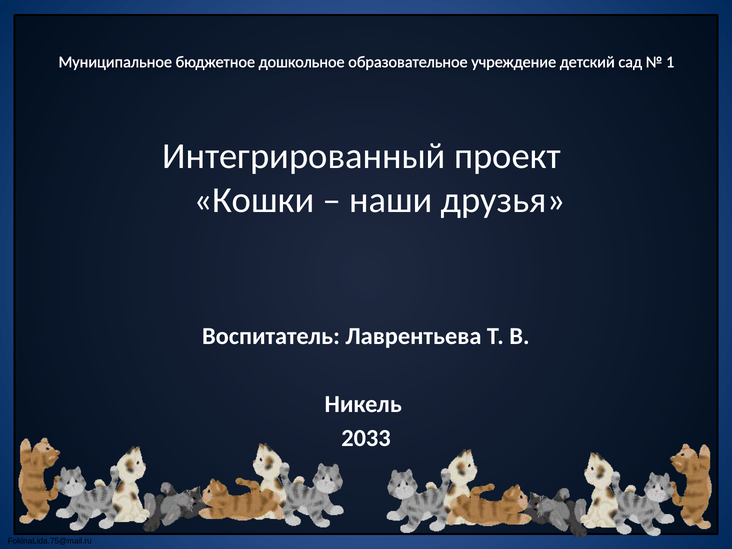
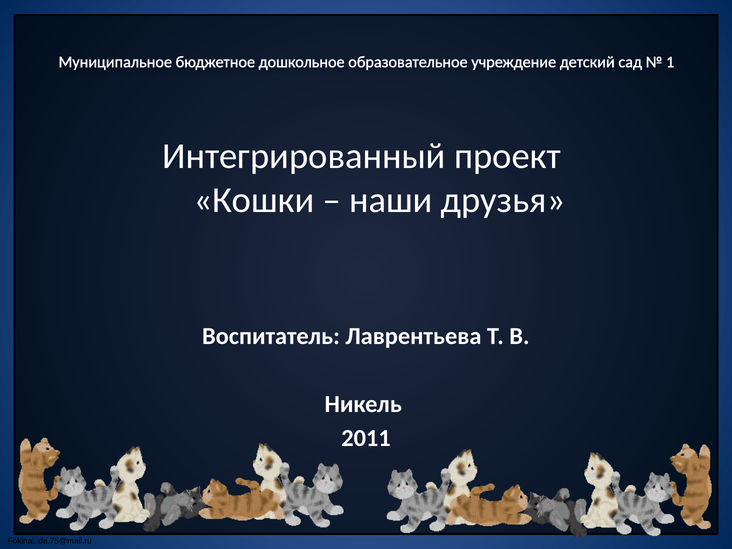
2033: 2033 -> 2011
